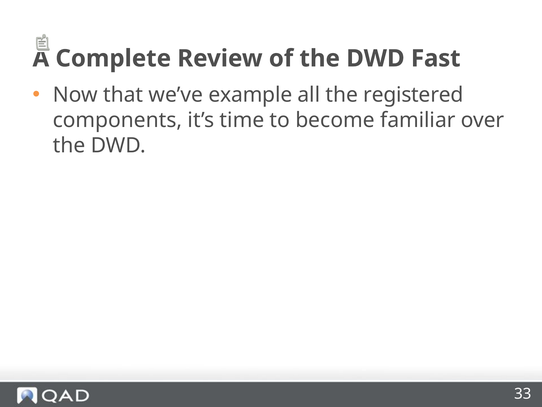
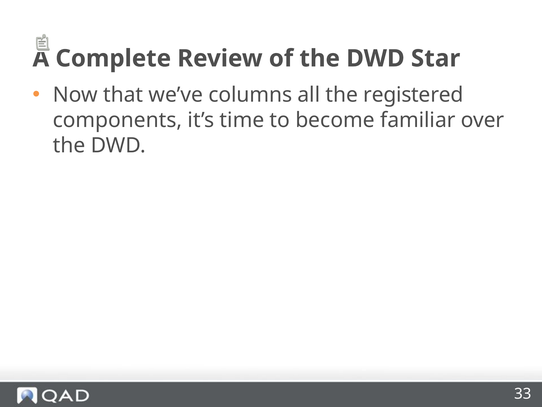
Fast: Fast -> Star
example: example -> columns
